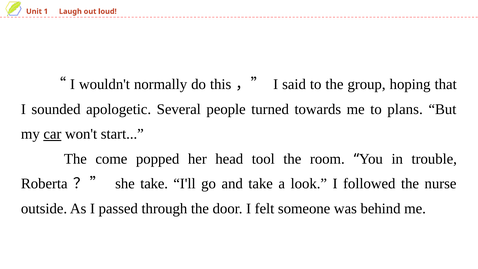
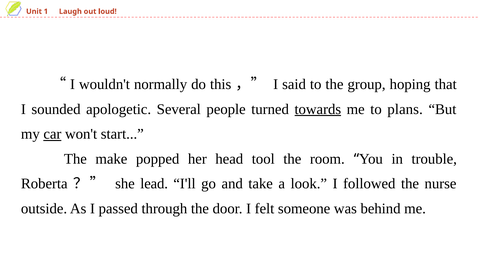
towards underline: none -> present
come: come -> make
she take: take -> lead
